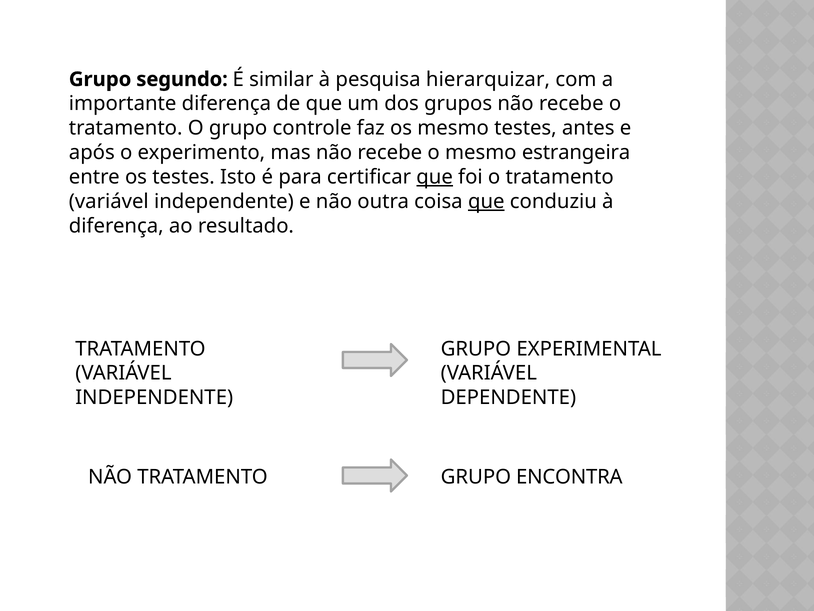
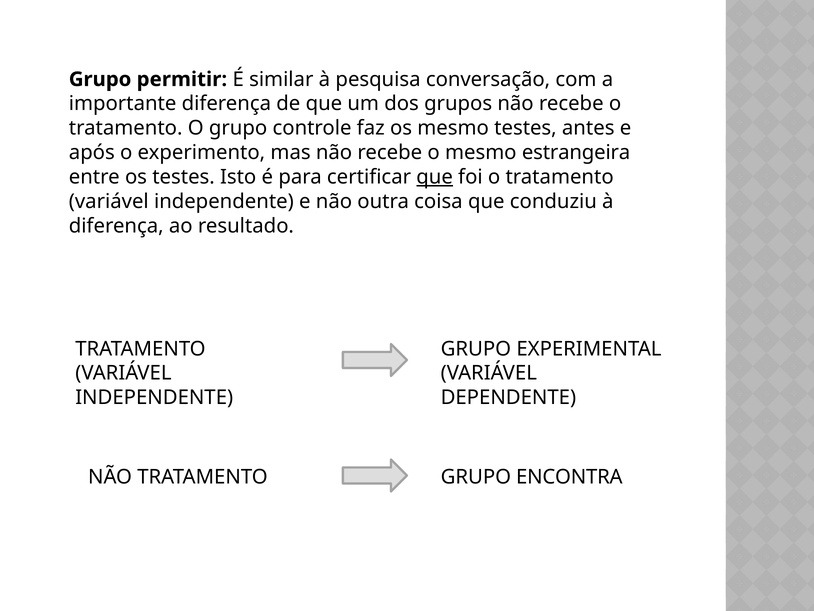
segundo: segundo -> permitir
hierarquizar: hierarquizar -> conversação
que at (486, 201) underline: present -> none
